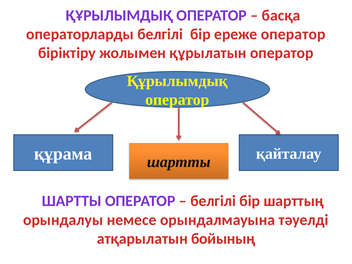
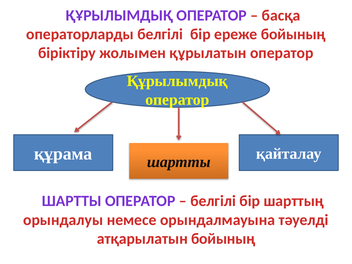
ереже оператор: оператор -> бойының
